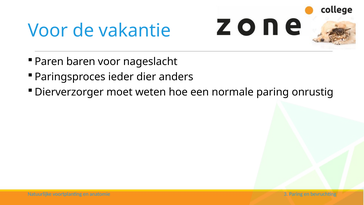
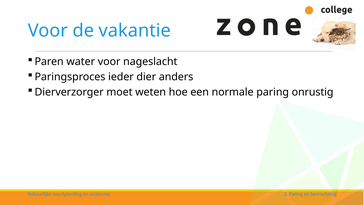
baren: baren -> water
